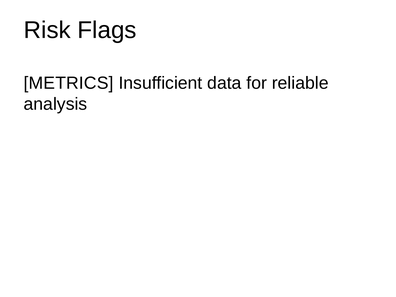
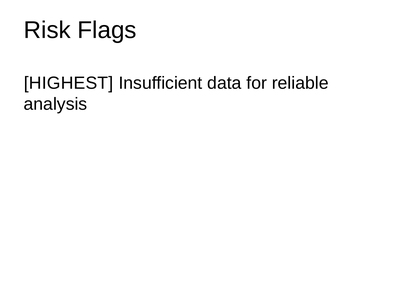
METRICS: METRICS -> HIGHEST
